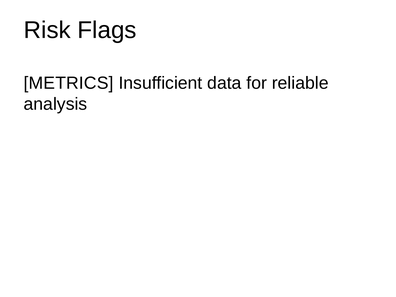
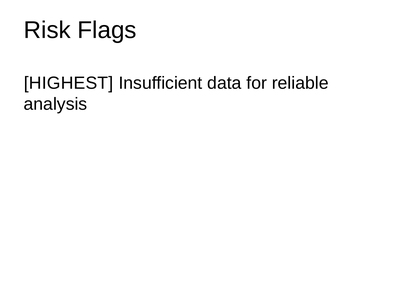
METRICS: METRICS -> HIGHEST
